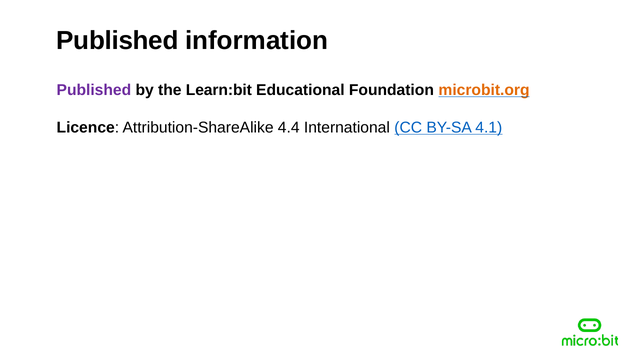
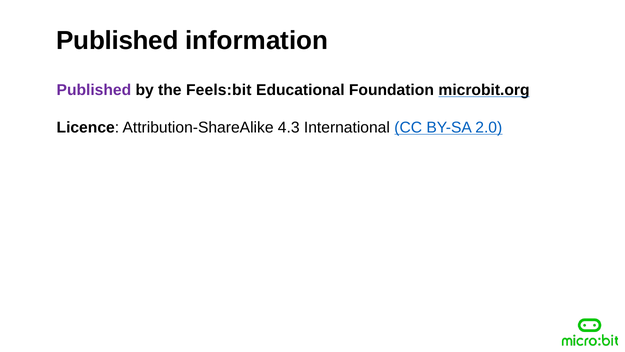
Learn:bit: Learn:bit -> Feels:bit
microbit.org colour: orange -> black
4.4: 4.4 -> 4.3
4.1: 4.1 -> 2.0
